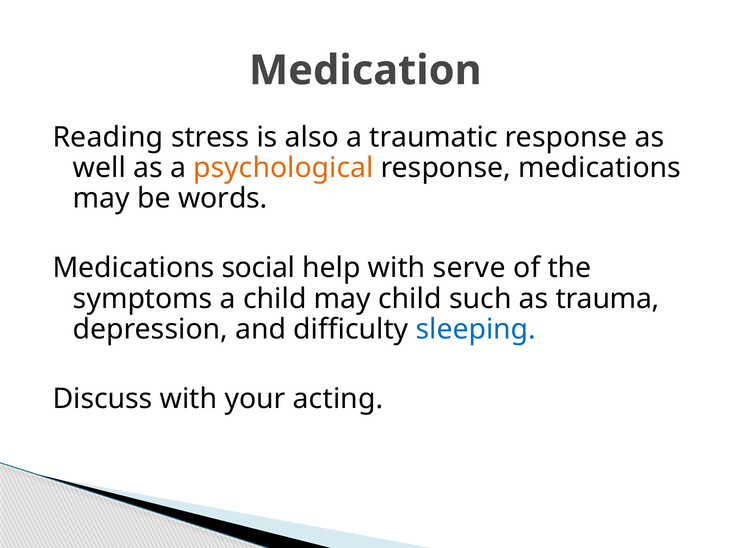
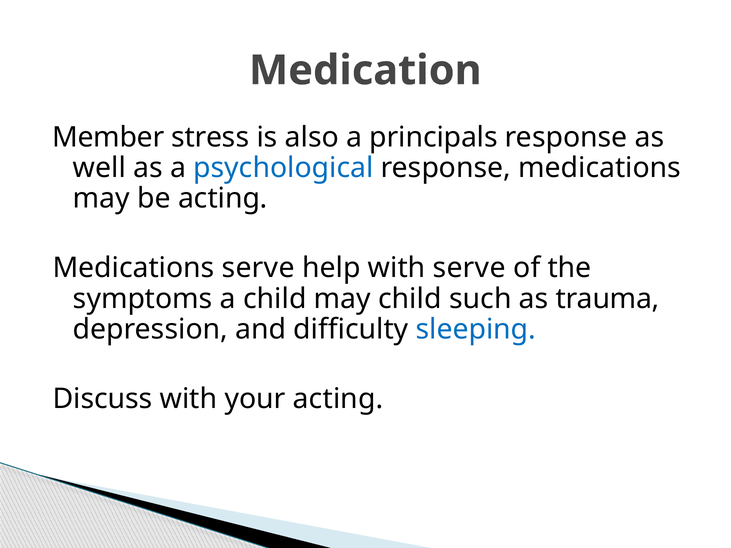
Reading: Reading -> Member
traumatic: traumatic -> principals
psychological colour: orange -> blue
be words: words -> acting
Medications social: social -> serve
